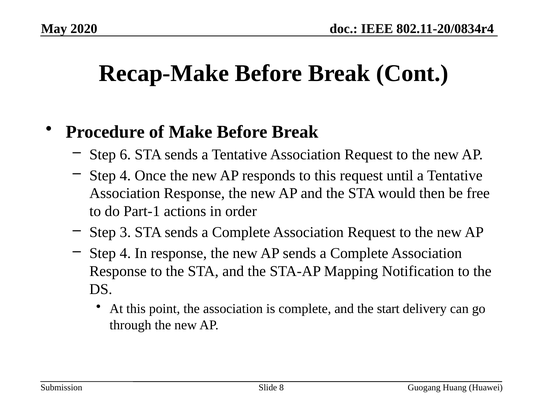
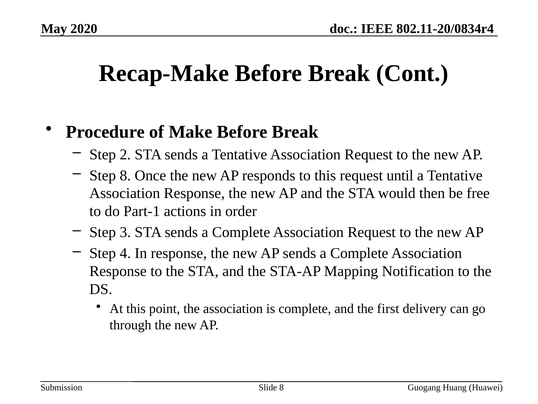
6: 6 -> 2
4 at (125, 175): 4 -> 8
start: start -> first
